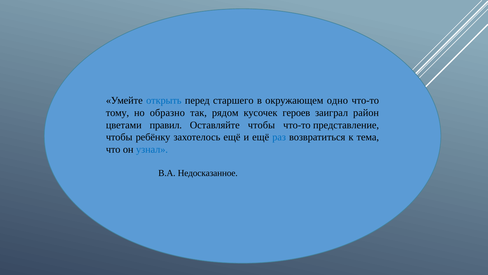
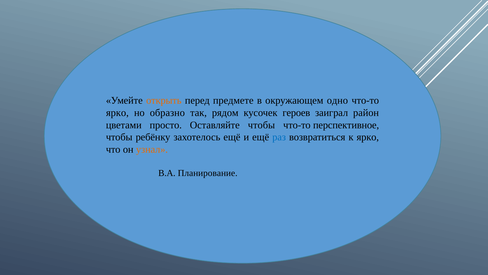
открыть colour: blue -> orange
старшего: старшего -> предмете
тому at (117, 113): тому -> ярко
правил: правил -> просто
представление: представление -> перспективное
к тема: тема -> ярко
узнал colour: blue -> orange
Недосказанное: Недосказанное -> Планирование
